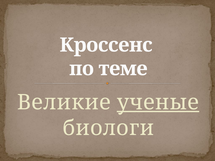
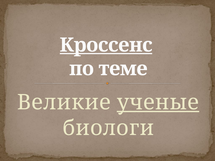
Кроссенс underline: none -> present
